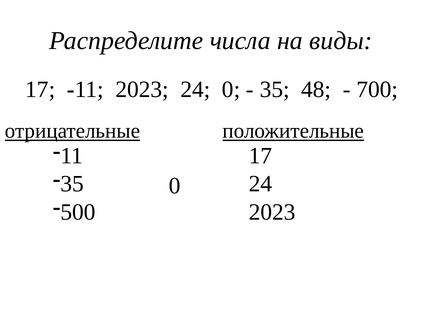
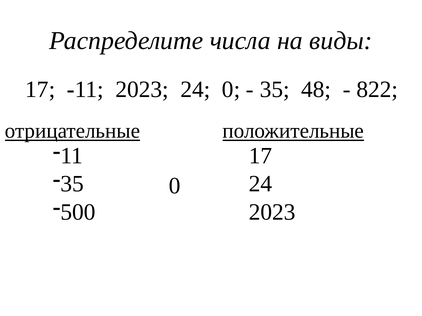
700: 700 -> 822
